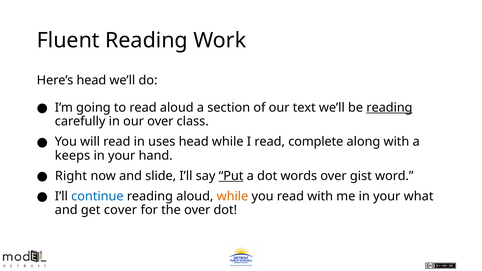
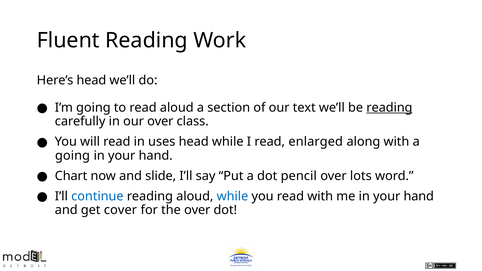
complete: complete -> enlarged
keeps at (73, 156): keeps -> going
Right: Right -> Chart
Put underline: present -> none
words: words -> pencil
gist: gist -> lots
while at (232, 196) colour: orange -> blue
me in your what: what -> hand
